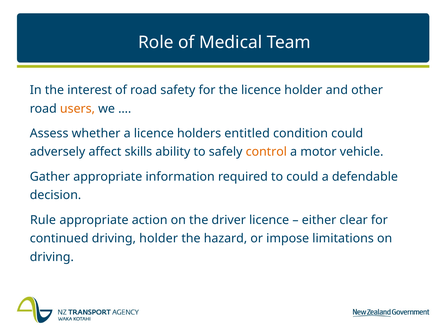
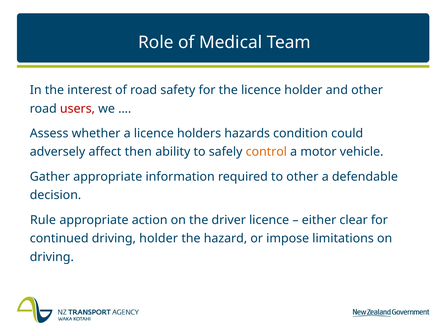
users colour: orange -> red
entitled: entitled -> hazards
skills: skills -> then
to could: could -> other
